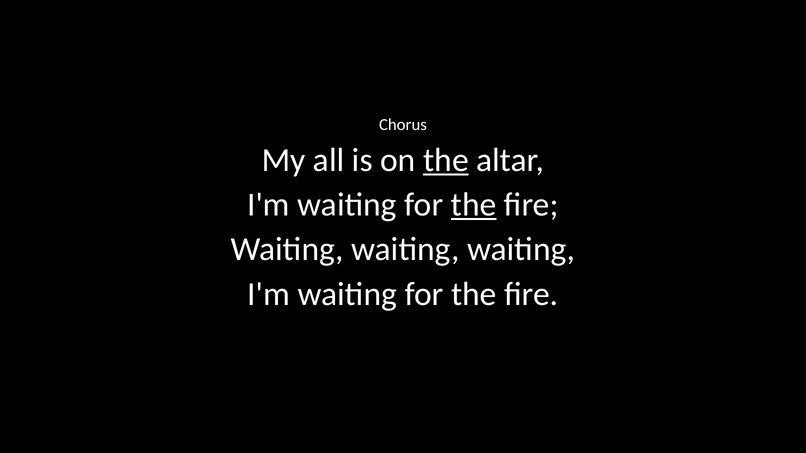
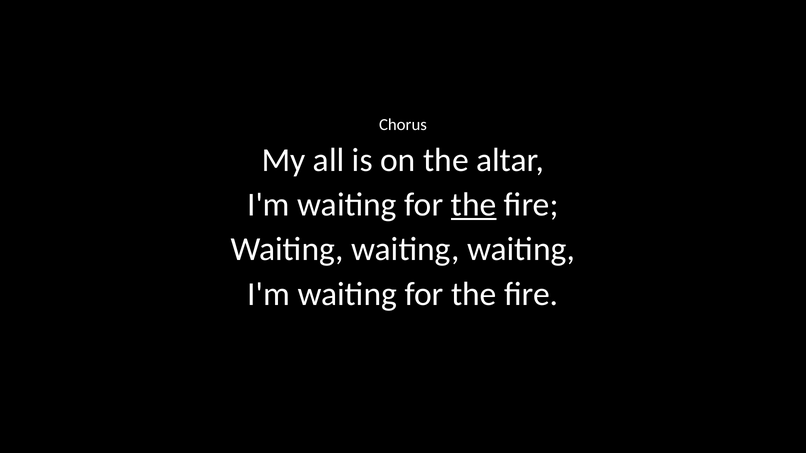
the at (446, 160) underline: present -> none
